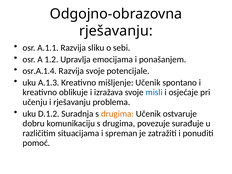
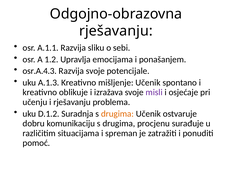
osr.A.1.4: osr.A.1.4 -> osr.A.4.3
misli colour: blue -> purple
povezuje: povezuje -> procjenu
